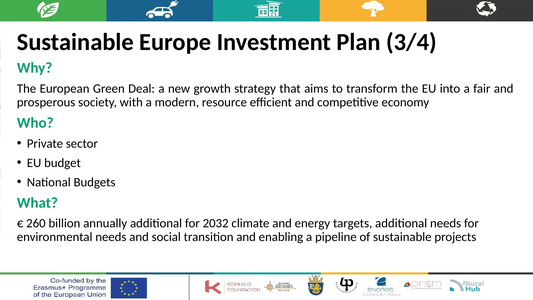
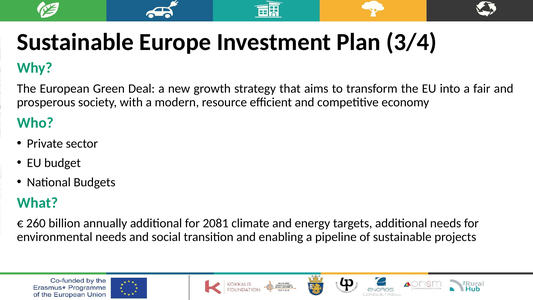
2032: 2032 -> 2081
